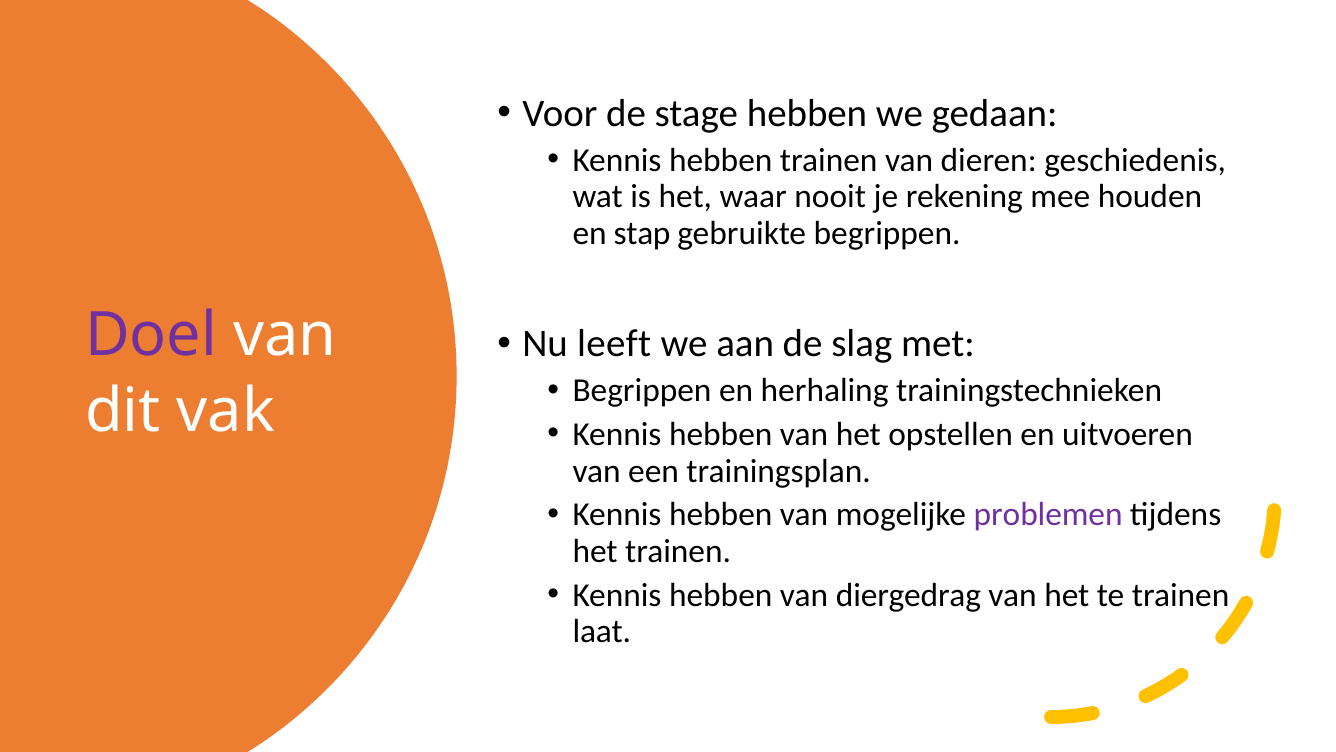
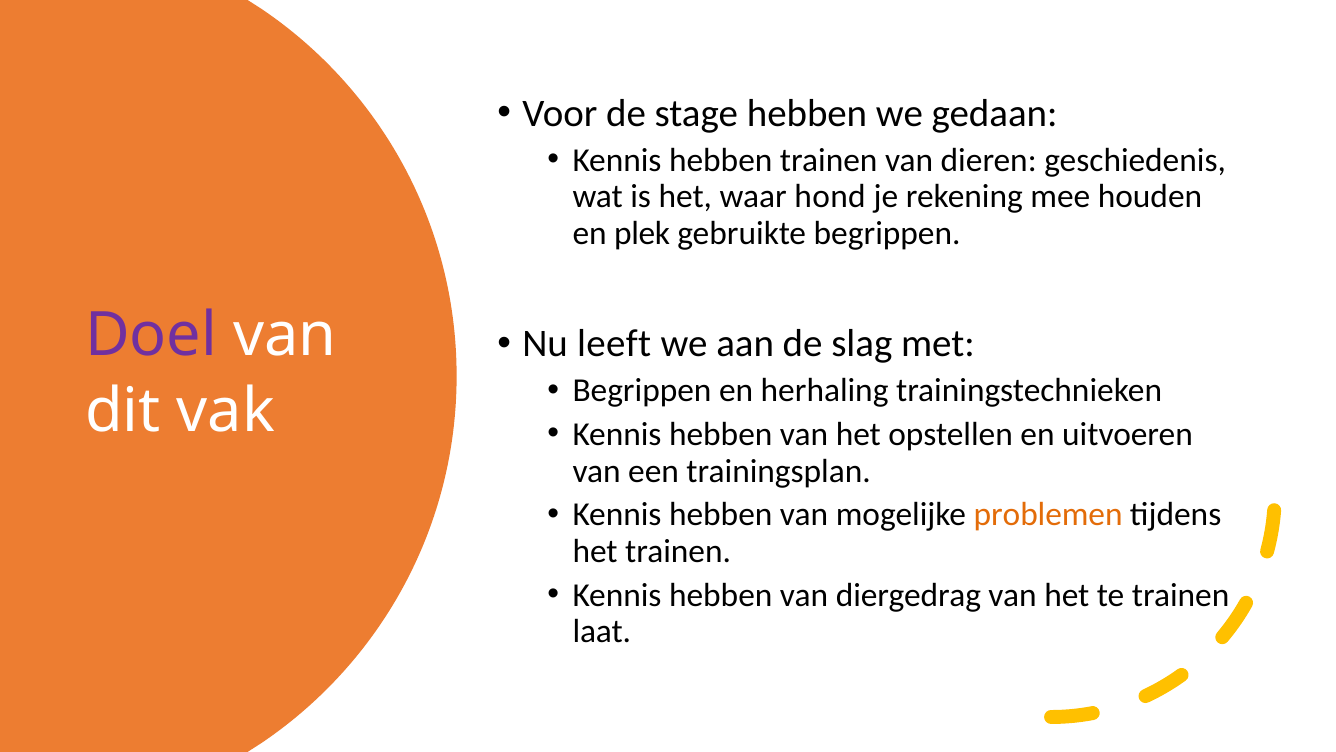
nooit: nooit -> hond
stap: stap -> plek
problemen colour: purple -> orange
